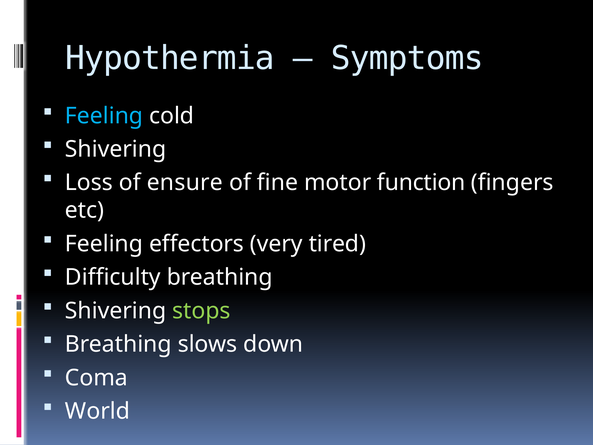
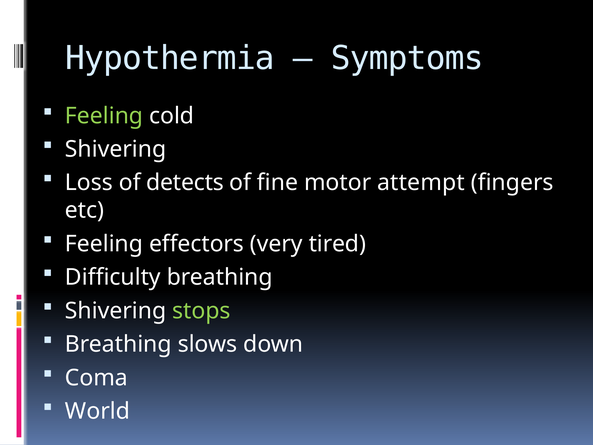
Feeling at (104, 116) colour: light blue -> light green
ensure: ensure -> detects
function: function -> attempt
